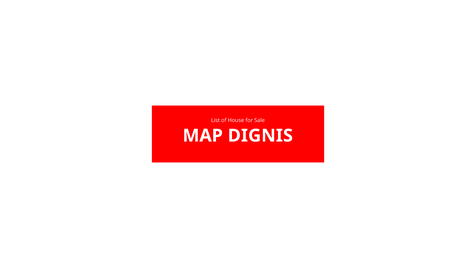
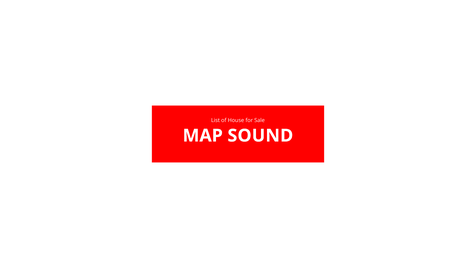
DIGNIS: DIGNIS -> SOUND
